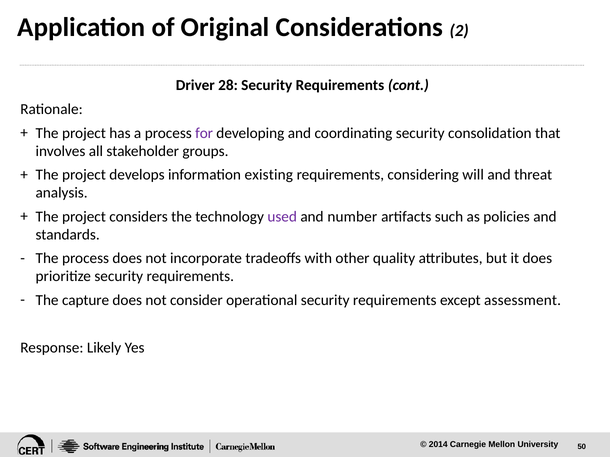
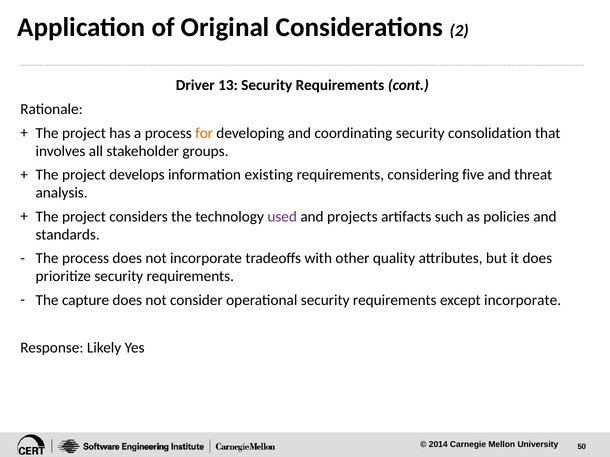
28: 28 -> 13
for colour: purple -> orange
will: will -> five
number: number -> projects
except assessment: assessment -> incorporate
